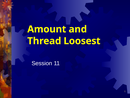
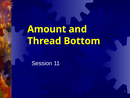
Loosest: Loosest -> Bottom
